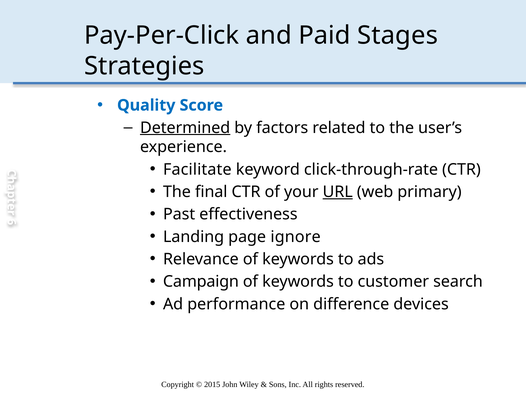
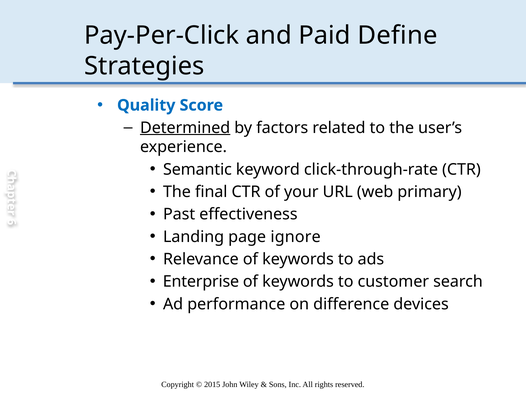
Stages: Stages -> Define
Facilitate: Facilitate -> Semantic
URL underline: present -> none
Campaign: Campaign -> Enterprise
